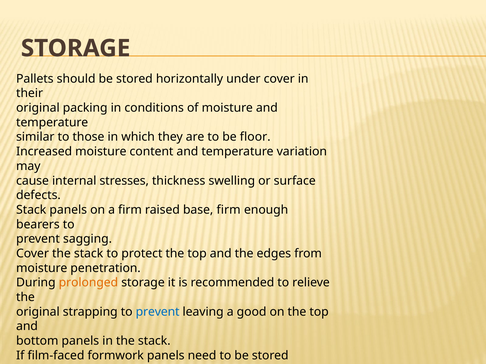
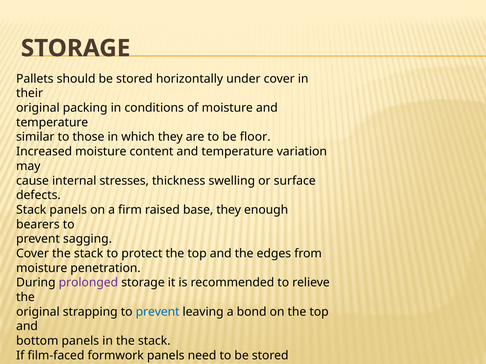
base firm: firm -> they
prolonged colour: orange -> purple
good: good -> bond
